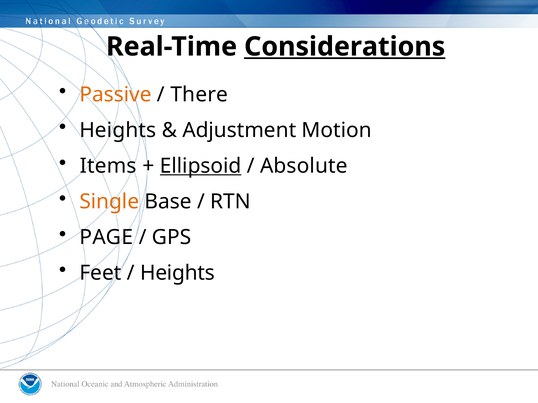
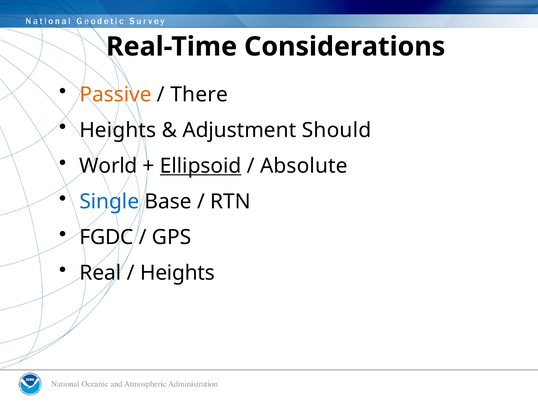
Considerations underline: present -> none
Motion: Motion -> Should
Items: Items -> World
Single colour: orange -> blue
PAGE: PAGE -> FGDC
Feet: Feet -> Real
